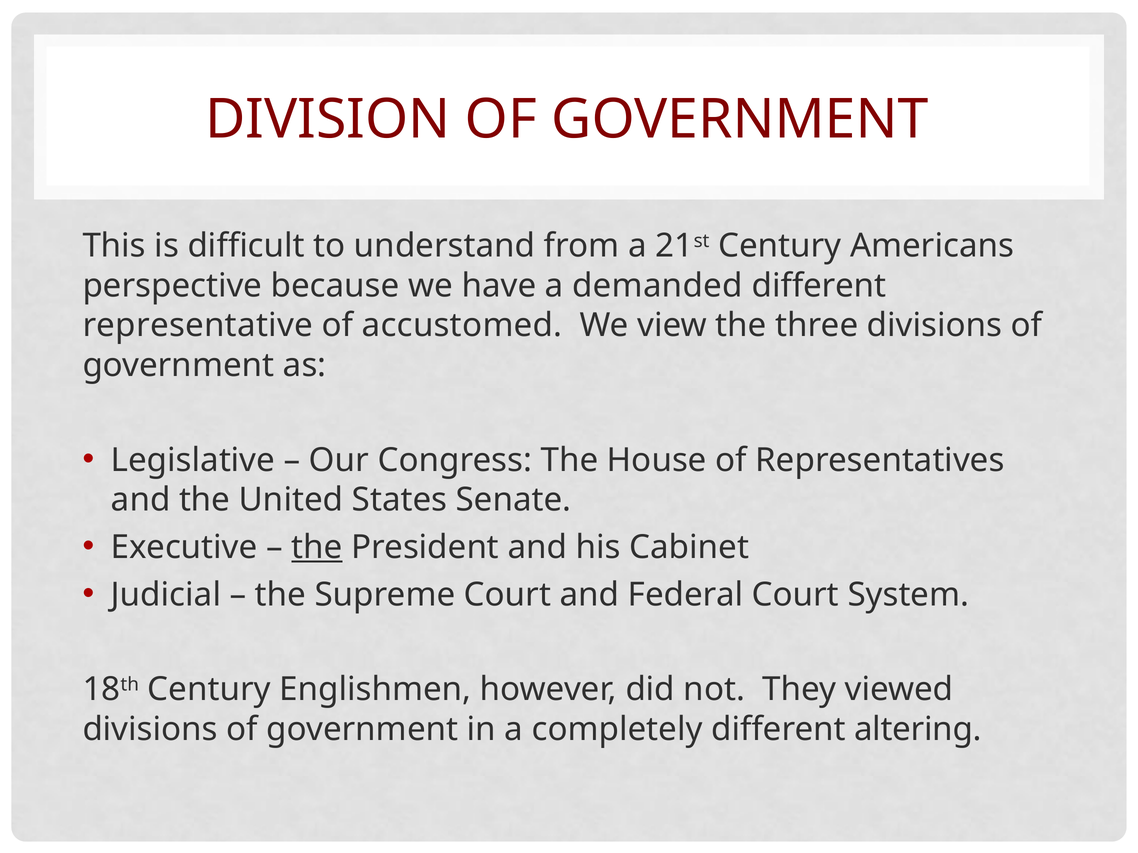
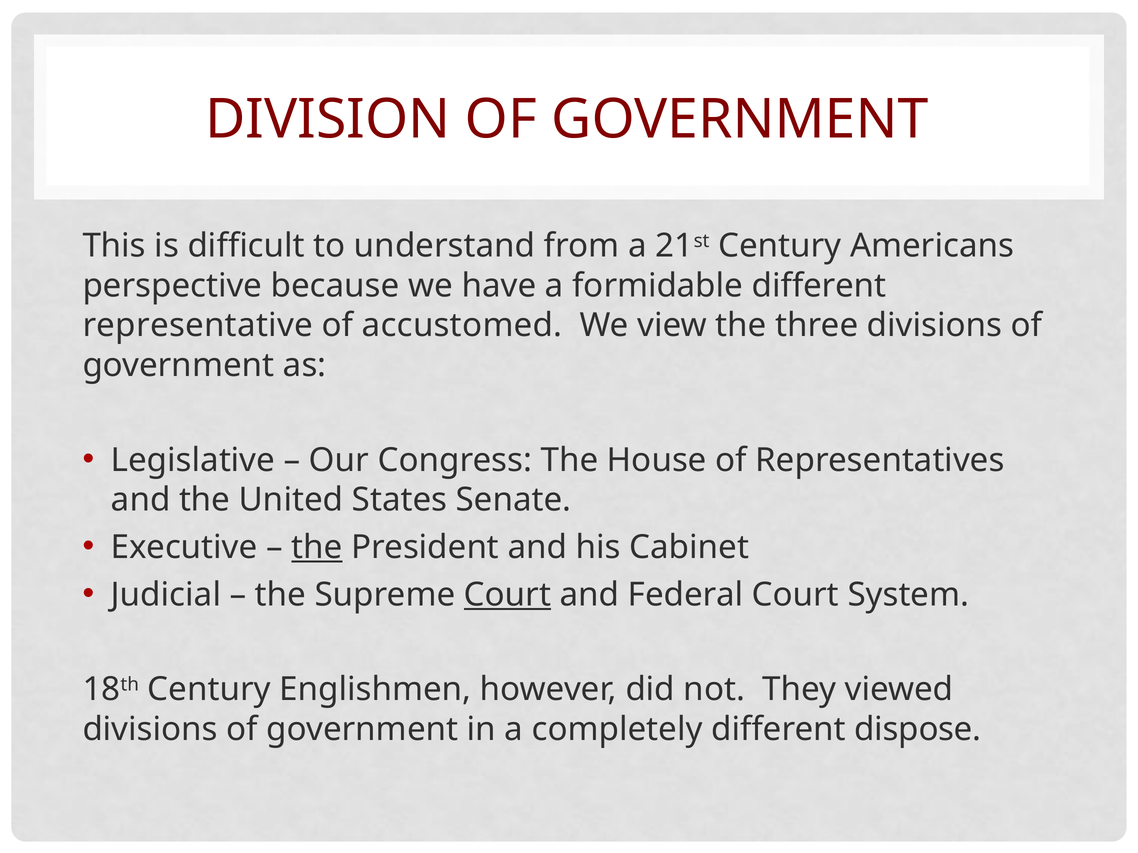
demanded: demanded -> formidable
Court at (508, 595) underline: none -> present
altering: altering -> dispose
